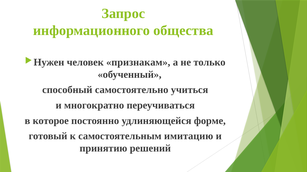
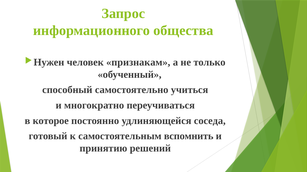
форме: форме -> соседа
имитацию: имитацию -> вспомнить
